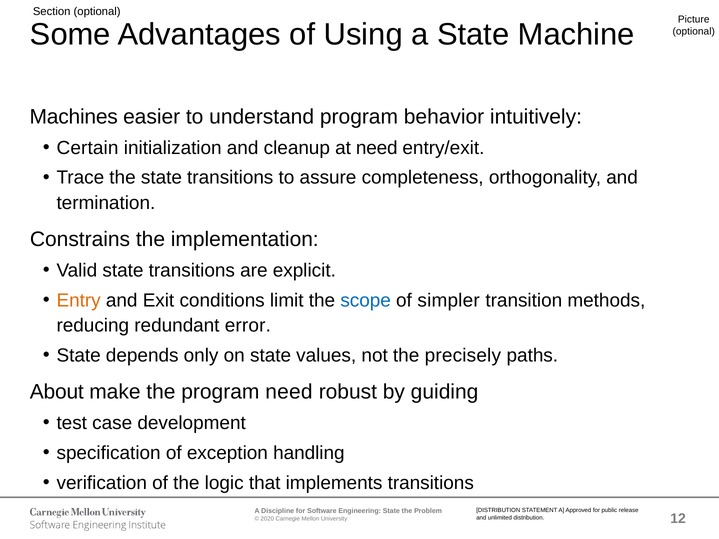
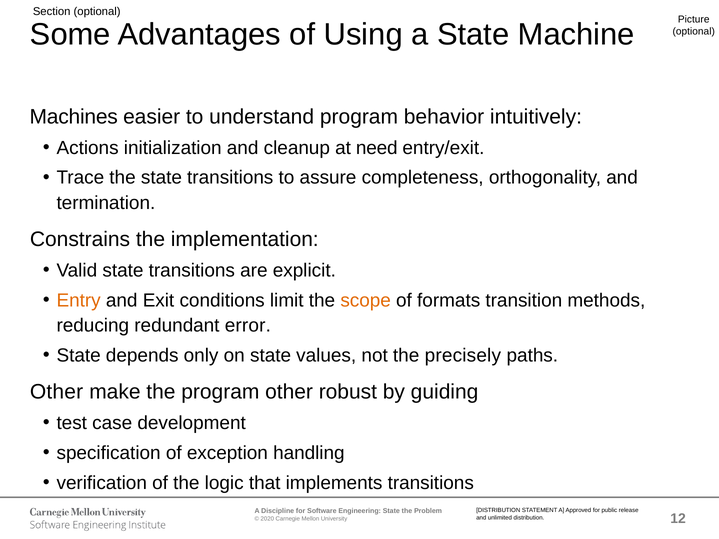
Certain: Certain -> Actions
scope colour: blue -> orange
simpler: simpler -> formats
About at (57, 392): About -> Other
program need: need -> other
